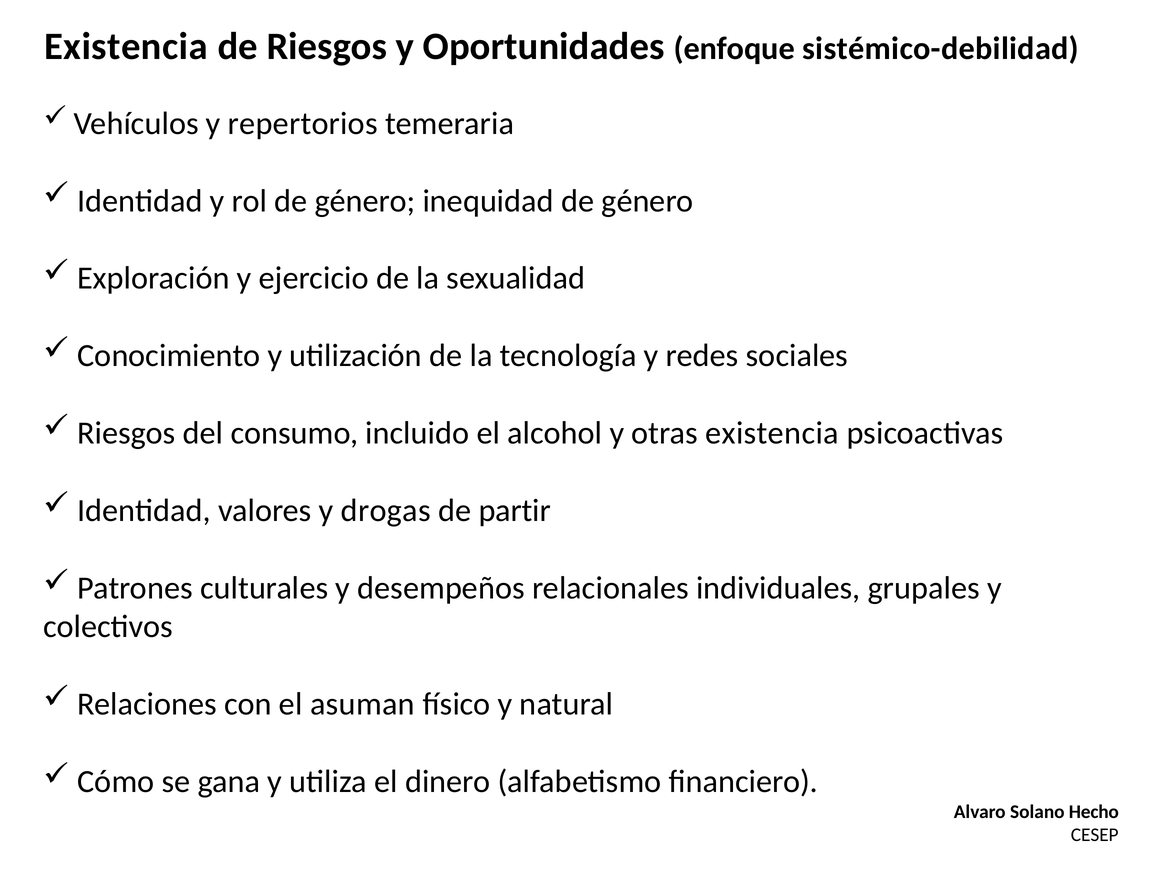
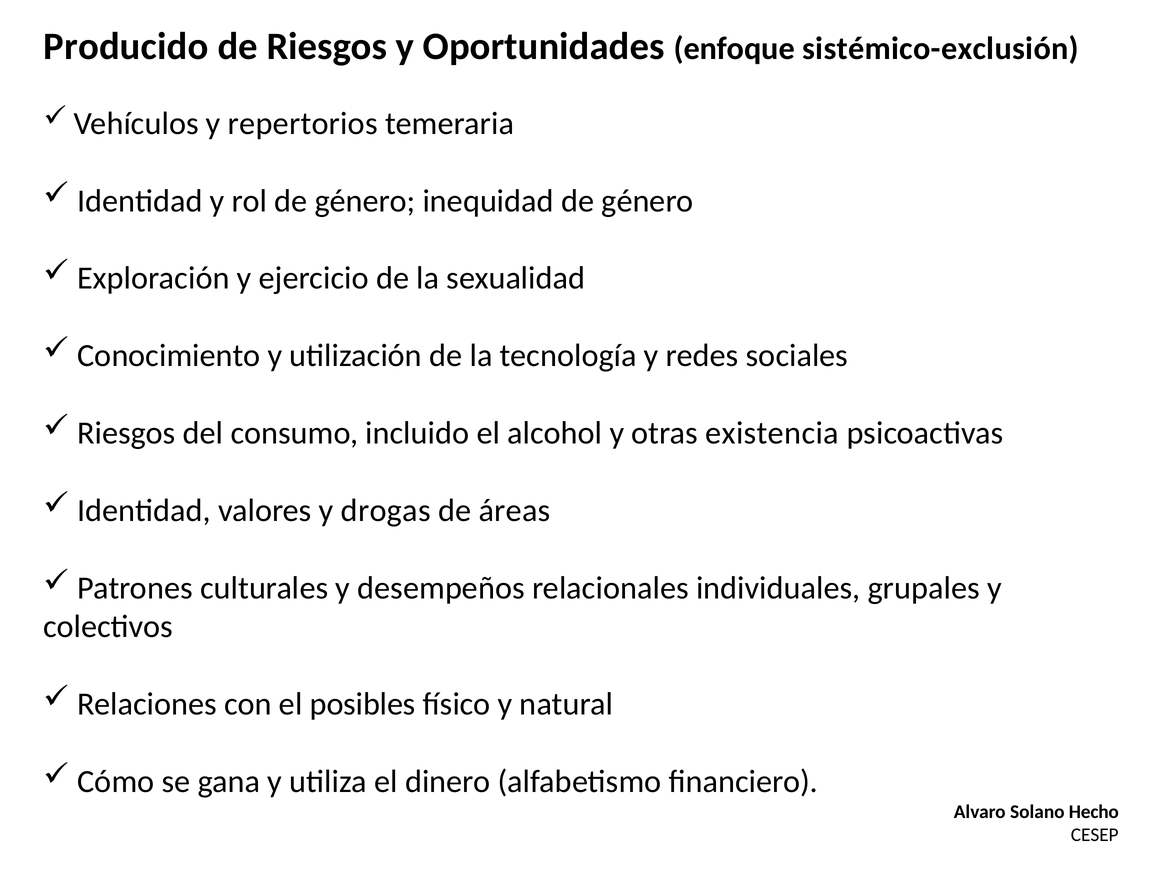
Existencia at (126, 46): Existencia -> Producido
sistémico-debilidad: sistémico-debilidad -> sistémico-exclusión
partir: partir -> áreas
asuman: asuman -> posibles
